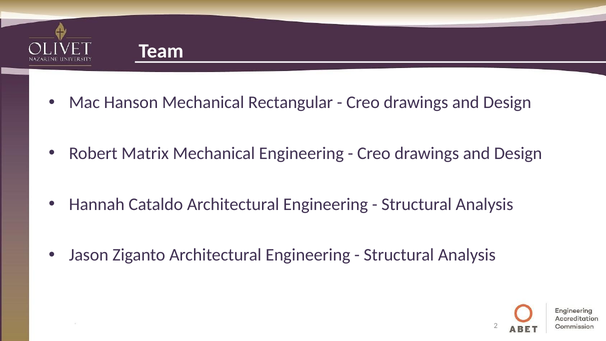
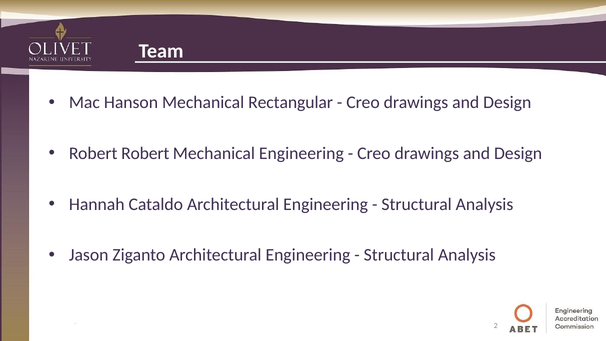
Robert Matrix: Matrix -> Robert
